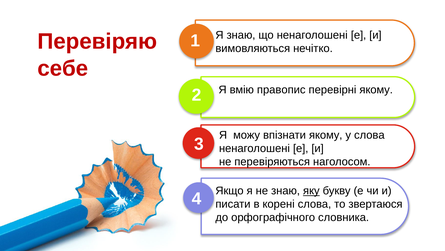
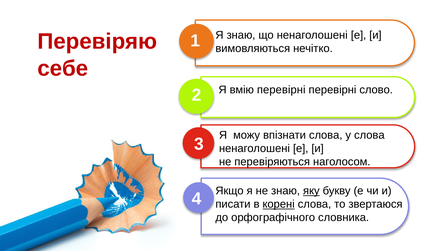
вмію правопис: правопис -> перевірні
перевірні якому: якому -> слово
впізнати якому: якому -> слова
корені underline: none -> present
